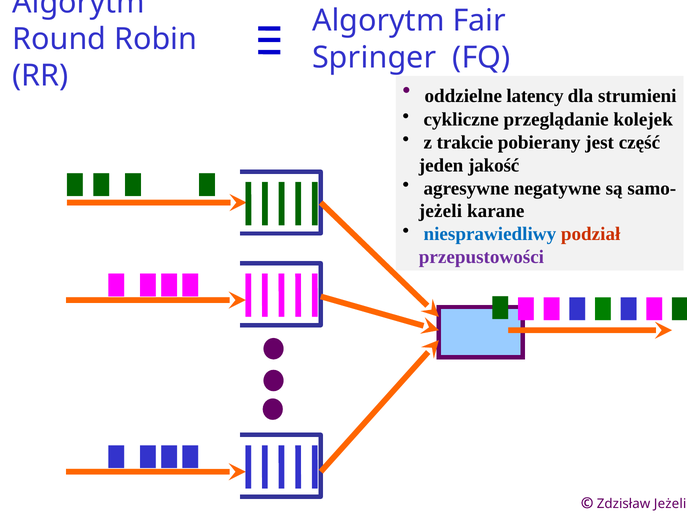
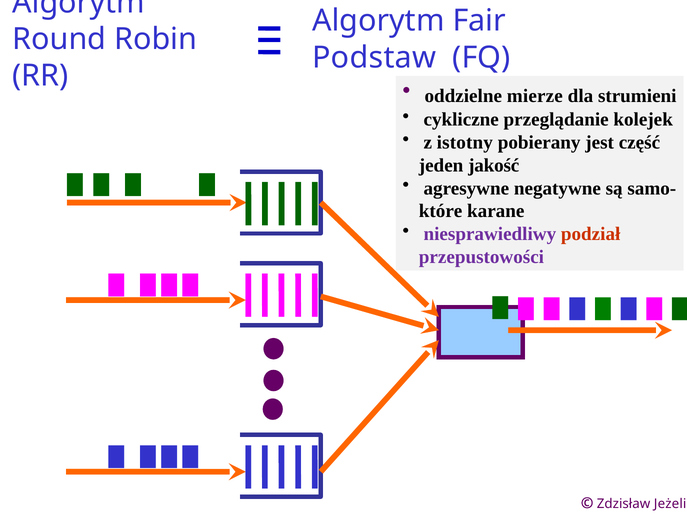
Springer: Springer -> Podstaw
latency: latency -> mierze
trakcie: trakcie -> istotny
jeżeli at (440, 211): jeżeli -> które
niesprawiedliwy colour: blue -> purple
